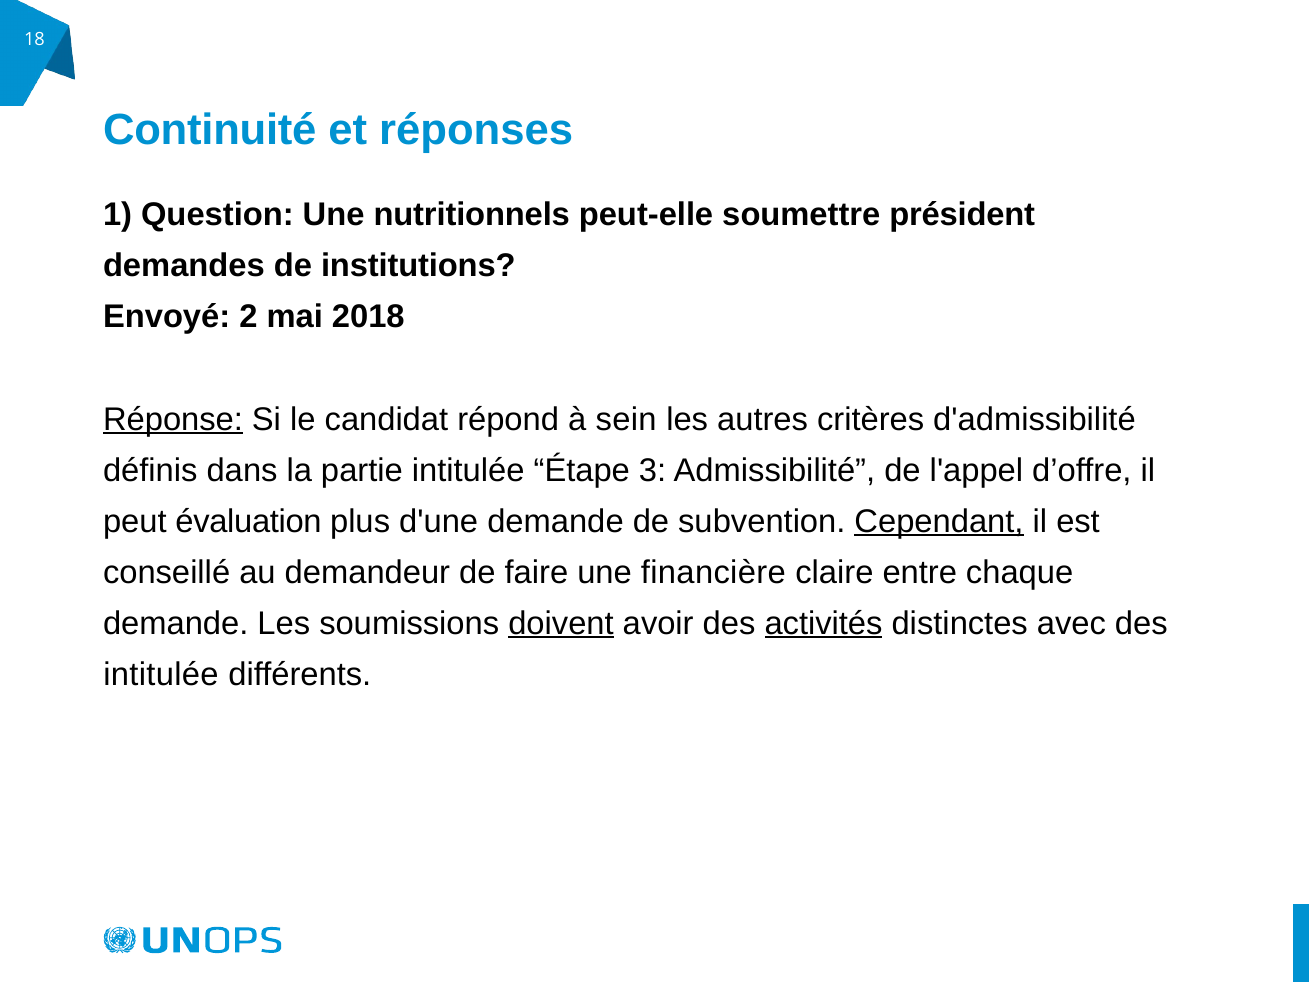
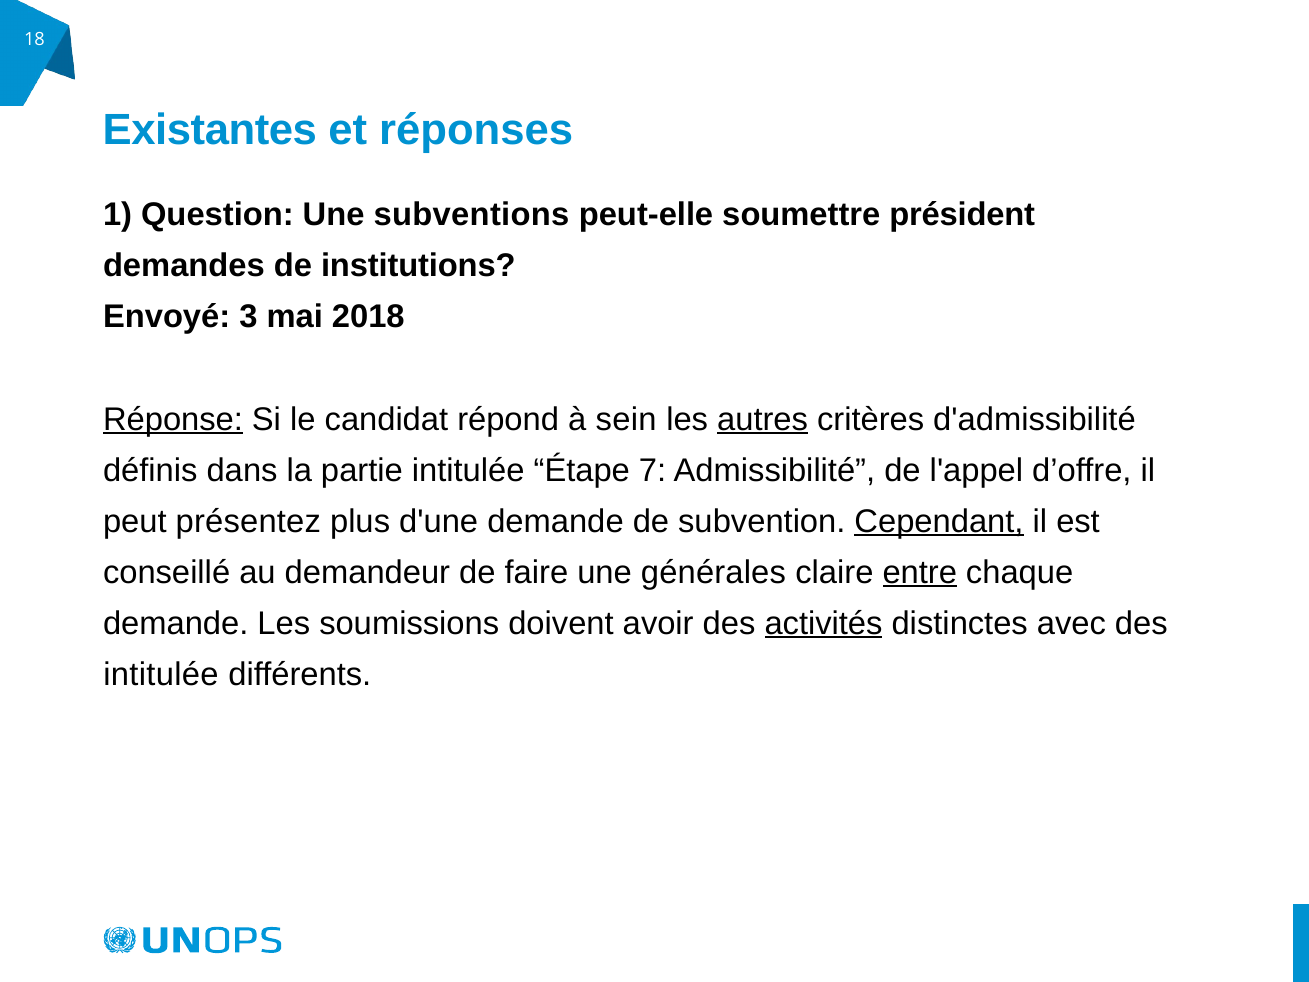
Continuité: Continuité -> Existantes
nutritionnels: nutritionnels -> subventions
2: 2 -> 3
autres underline: none -> present
3: 3 -> 7
évaluation: évaluation -> présentez
financière: financière -> générales
entre underline: none -> present
doivent underline: present -> none
